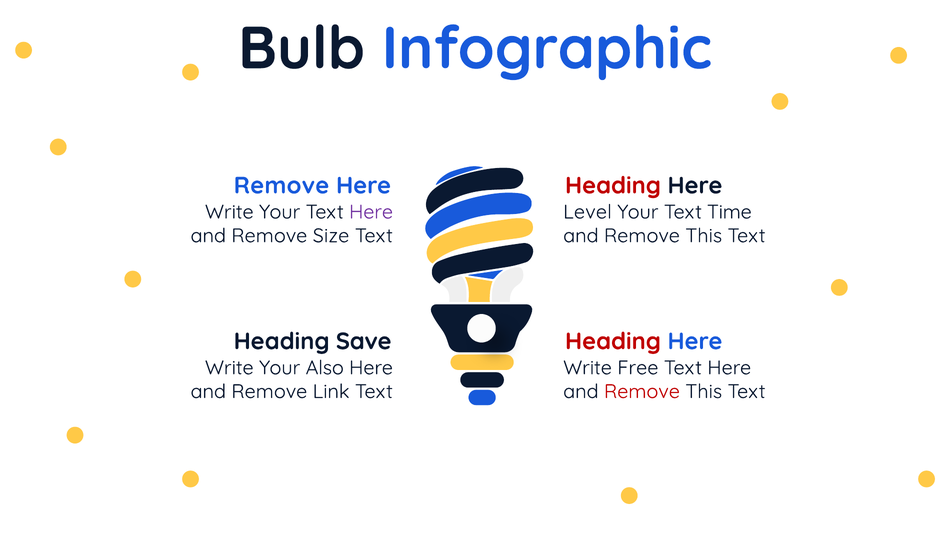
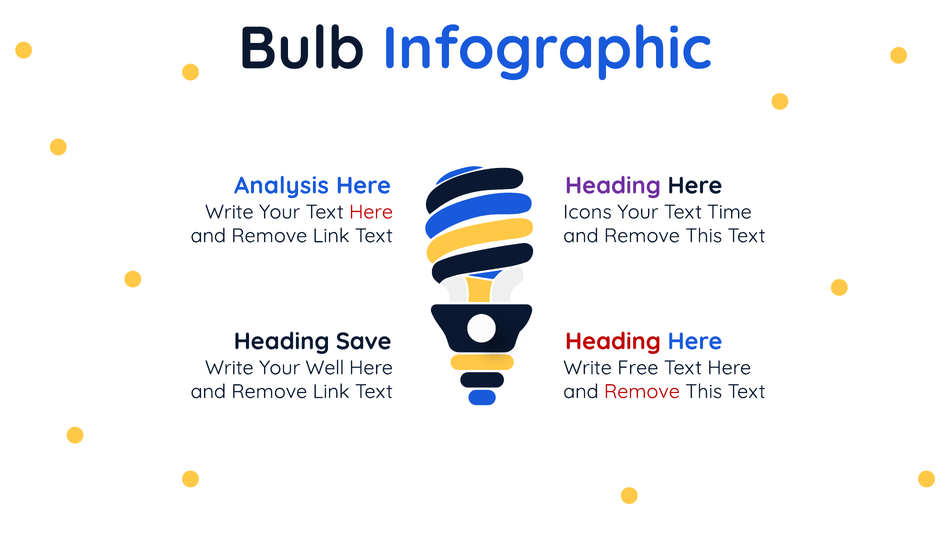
Remove at (281, 186): Remove -> Analysis
Heading at (613, 186) colour: red -> purple
Here at (371, 212) colour: purple -> red
Level: Level -> Icons
Size at (331, 236): Size -> Link
Also: Also -> Well
